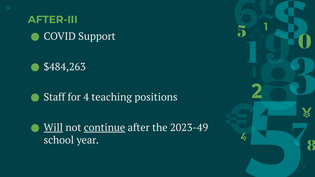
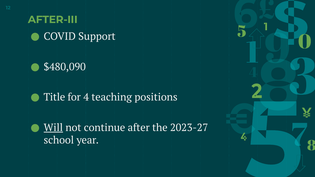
$484,263: $484,263 -> $480,090
Staff: Staff -> Title
continue underline: present -> none
2023-49: 2023-49 -> 2023-27
